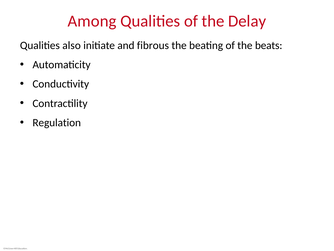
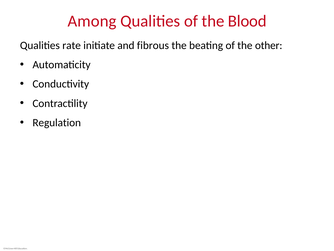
Delay: Delay -> Blood
also: also -> rate
beats: beats -> other
